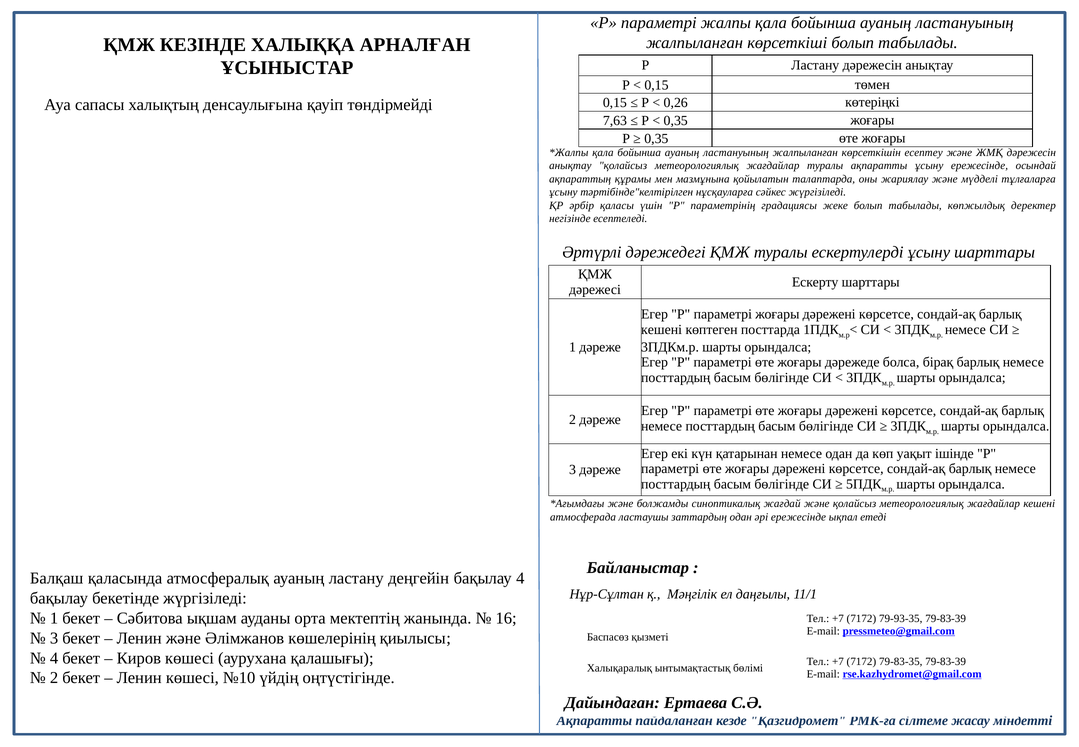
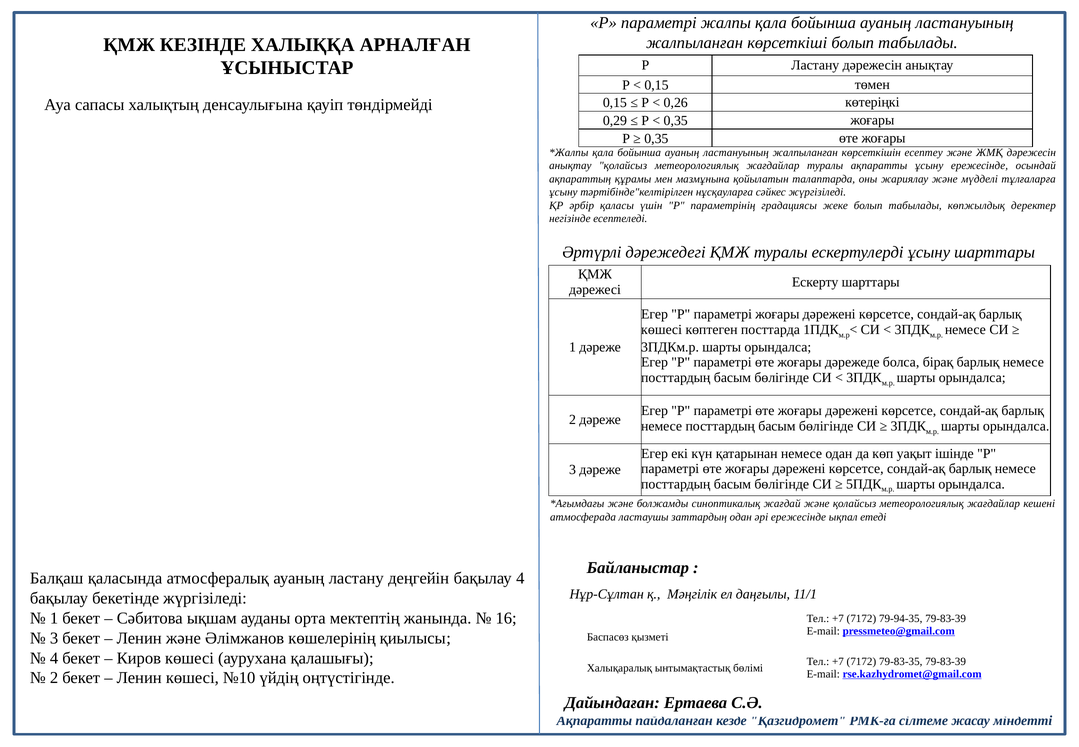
7,63: 7,63 -> 0,29
кешені at (662, 330): кешені -> көшесі
79-93-35: 79-93-35 -> 79-94-35
